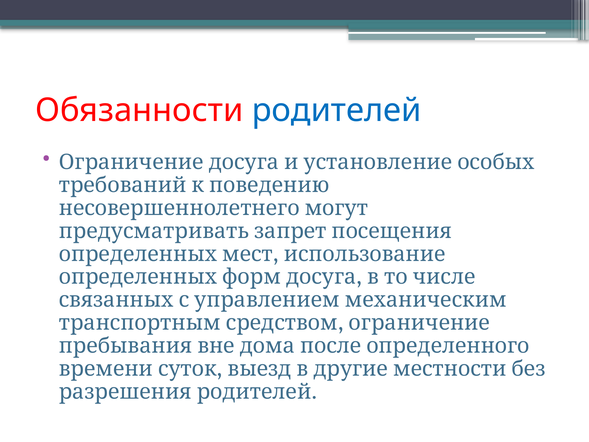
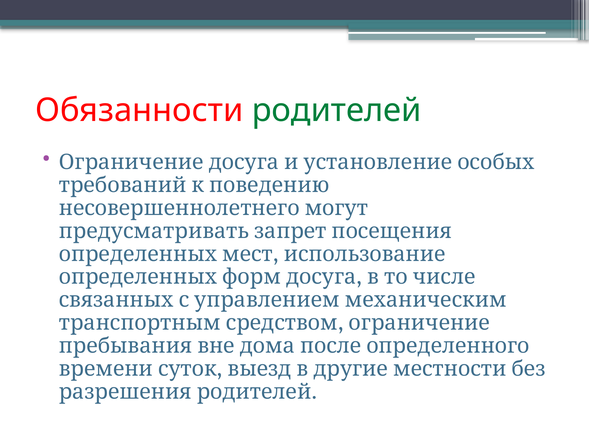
родителей colour: blue -> green
